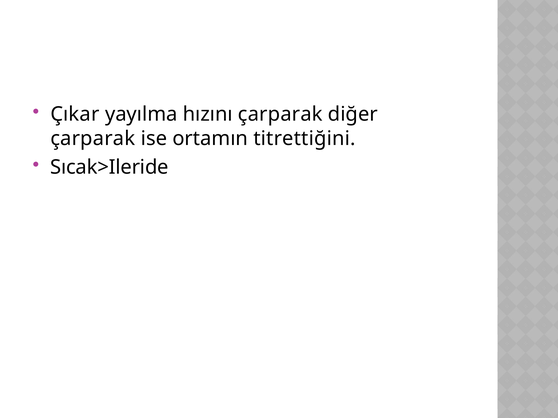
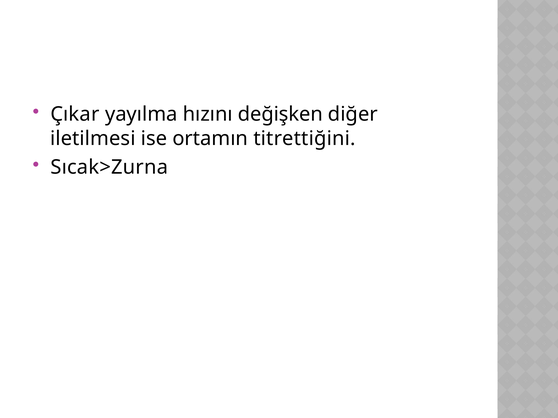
hızını çarparak: çarparak -> değişken
çarparak at (93, 139): çarparak -> iletilmesi
Sıcak>Ileride: Sıcak>Ileride -> Sıcak>Zurna
